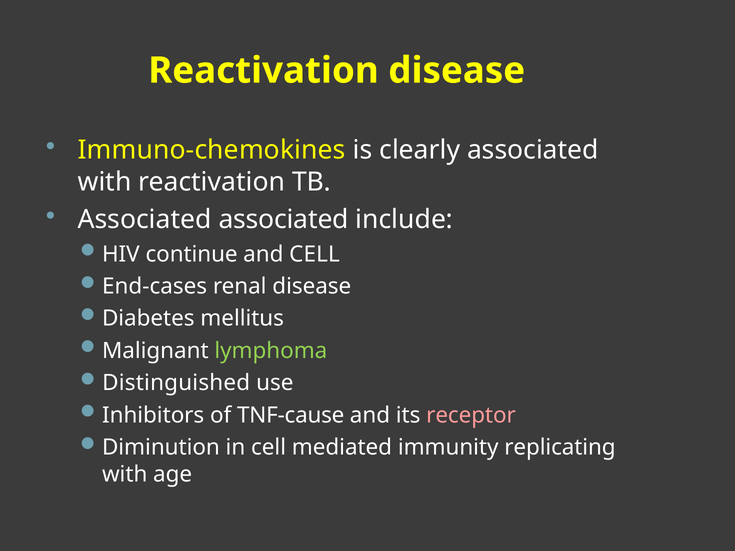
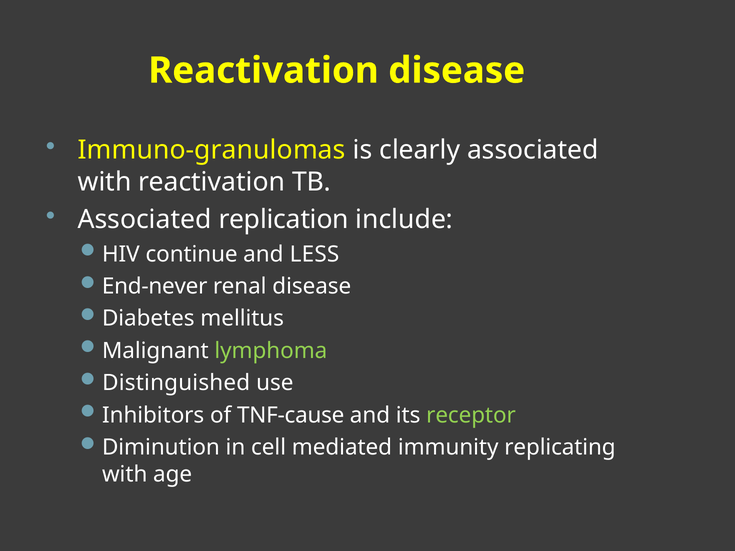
Immuno-chemokines: Immuno-chemokines -> Immuno-granulomas
Associated associated: associated -> replication
and CELL: CELL -> LESS
End-cases: End-cases -> End-never
receptor colour: pink -> light green
